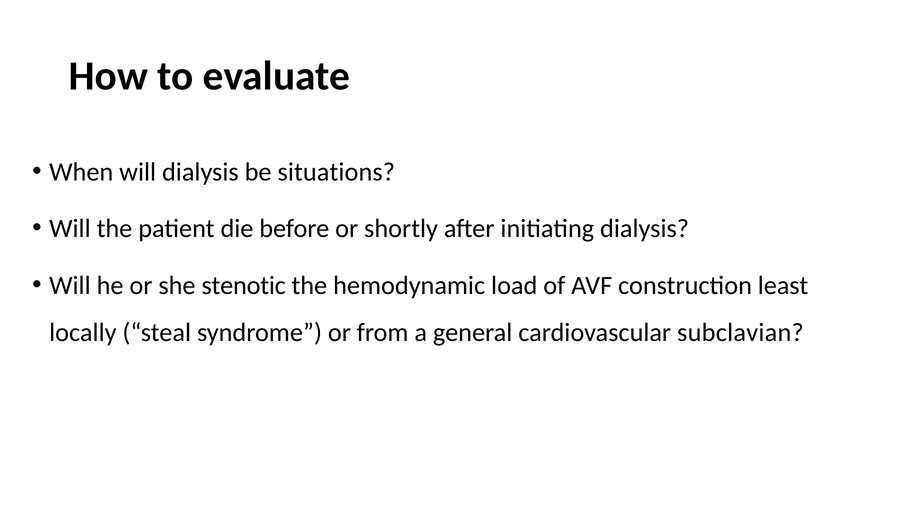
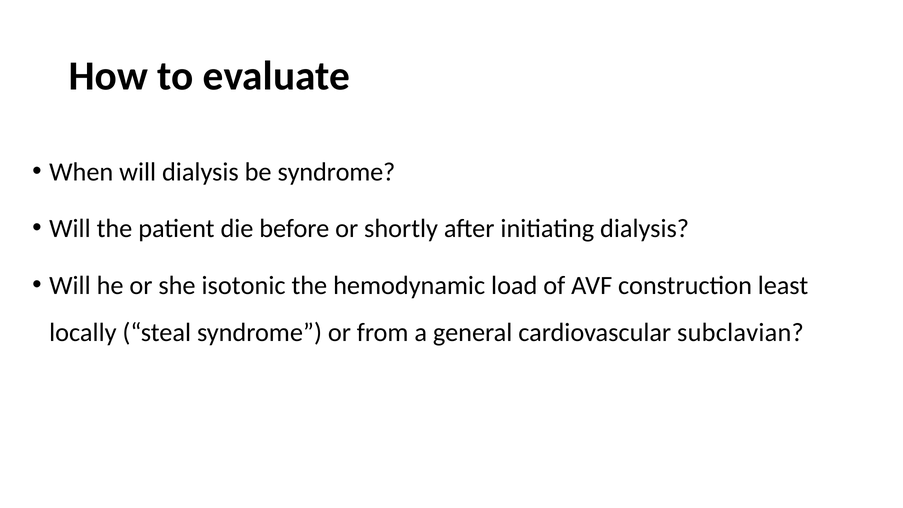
be situations: situations -> syndrome
stenotic: stenotic -> isotonic
